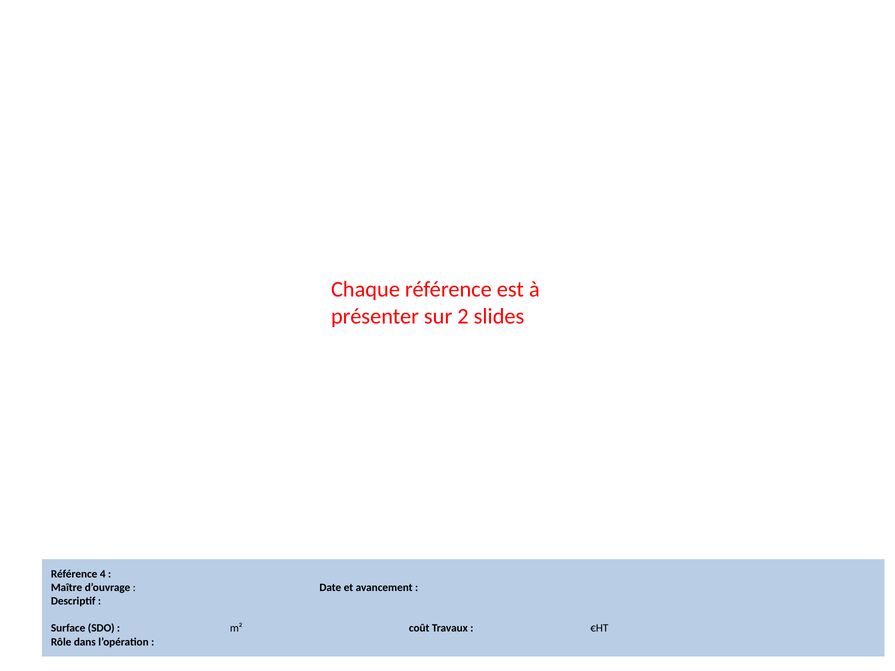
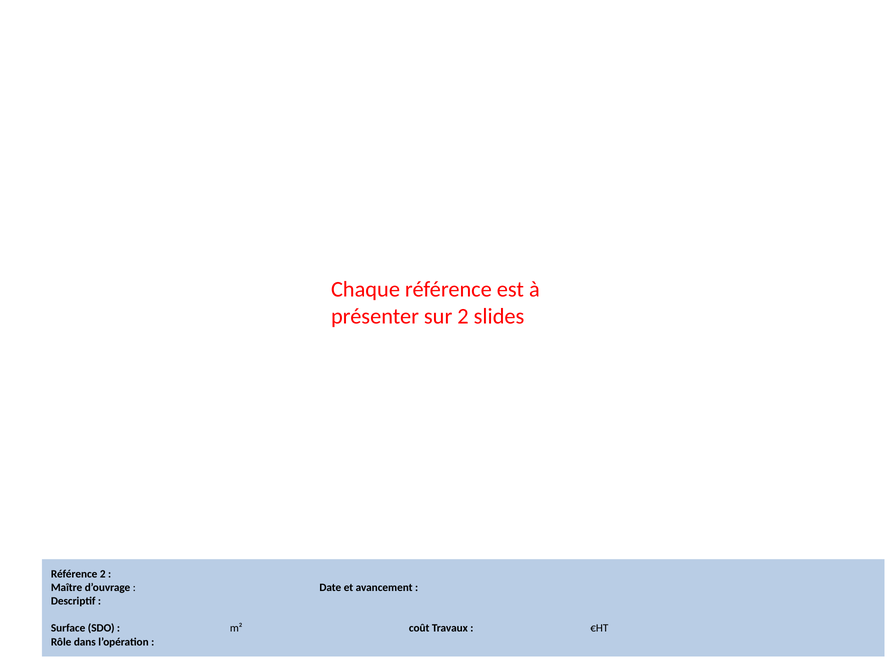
Référence 4: 4 -> 2
